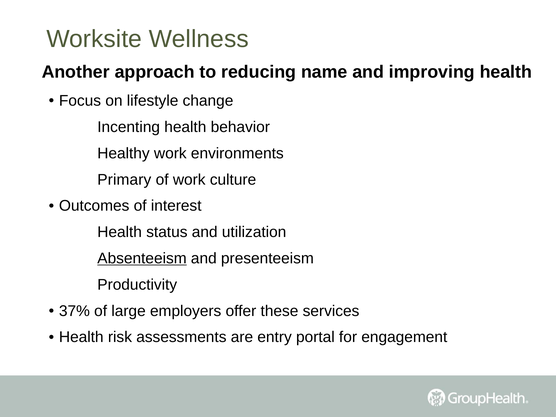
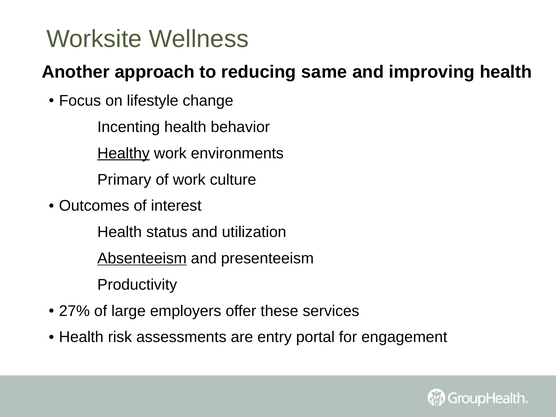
name: name -> same
Healthy underline: none -> present
37%: 37% -> 27%
